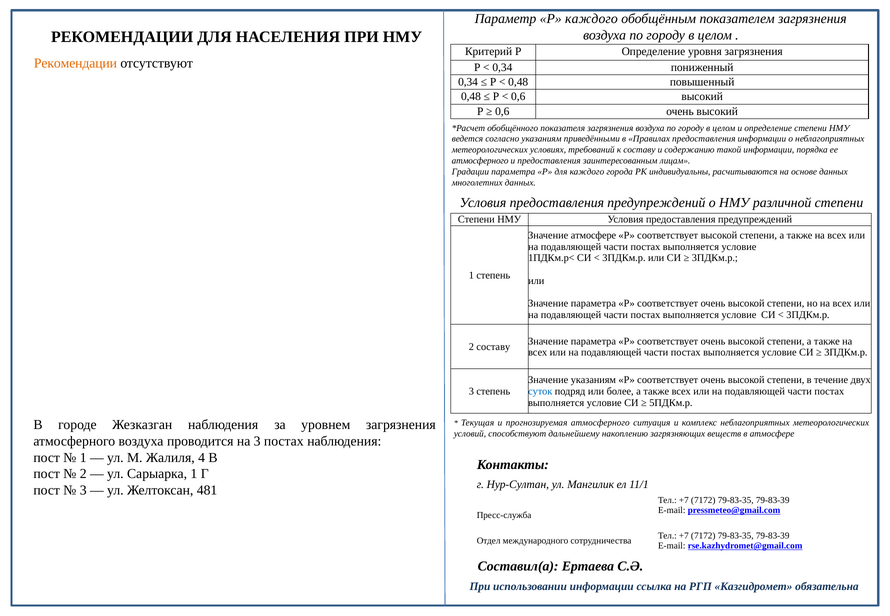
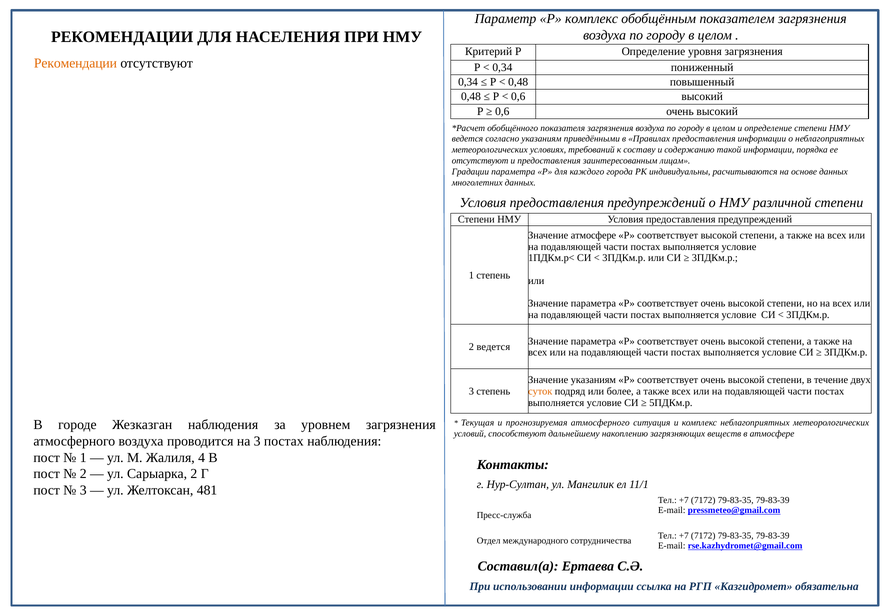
Р каждого: каждого -> комплекс
атмосферного at (480, 161): атмосферного -> отсутствуют
2 составу: составу -> ведется
суток colour: blue -> orange
Сарыарка 1: 1 -> 2
